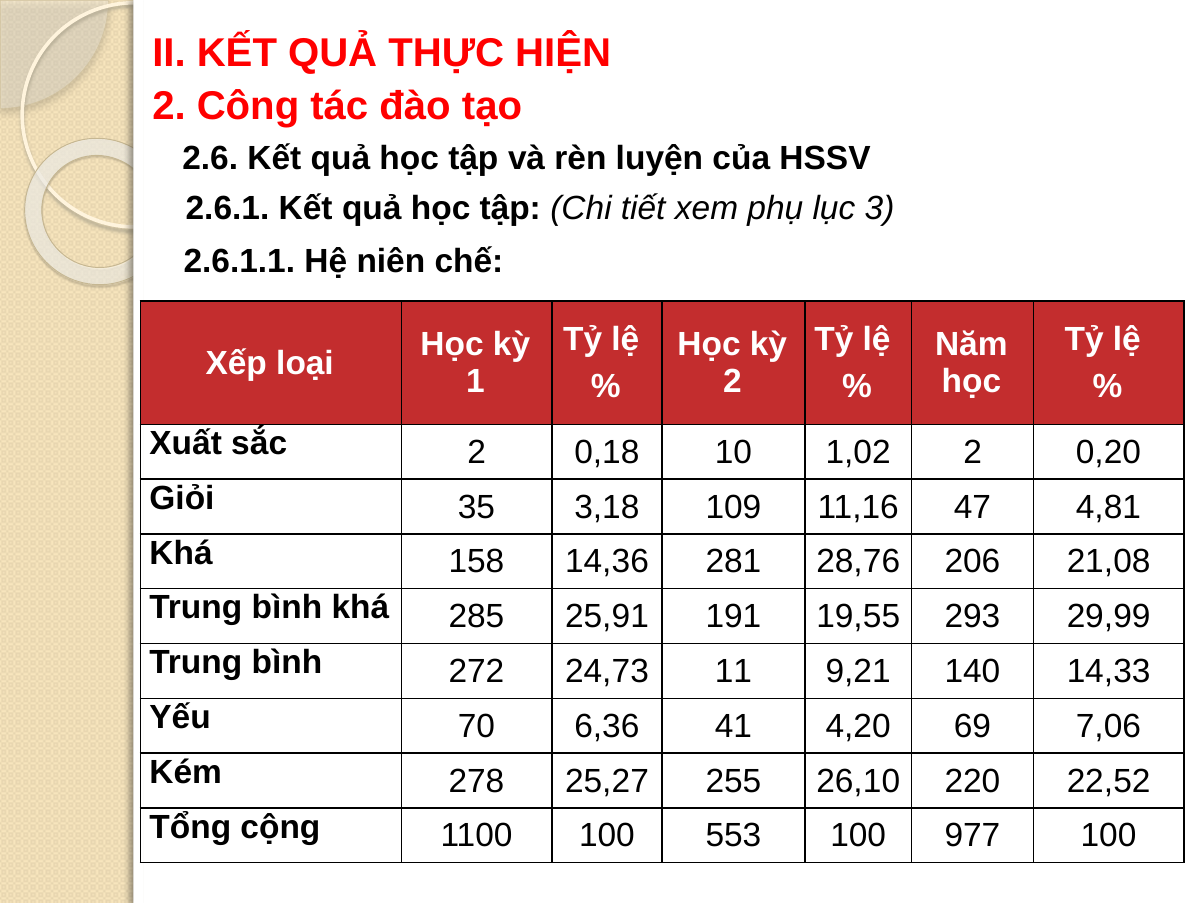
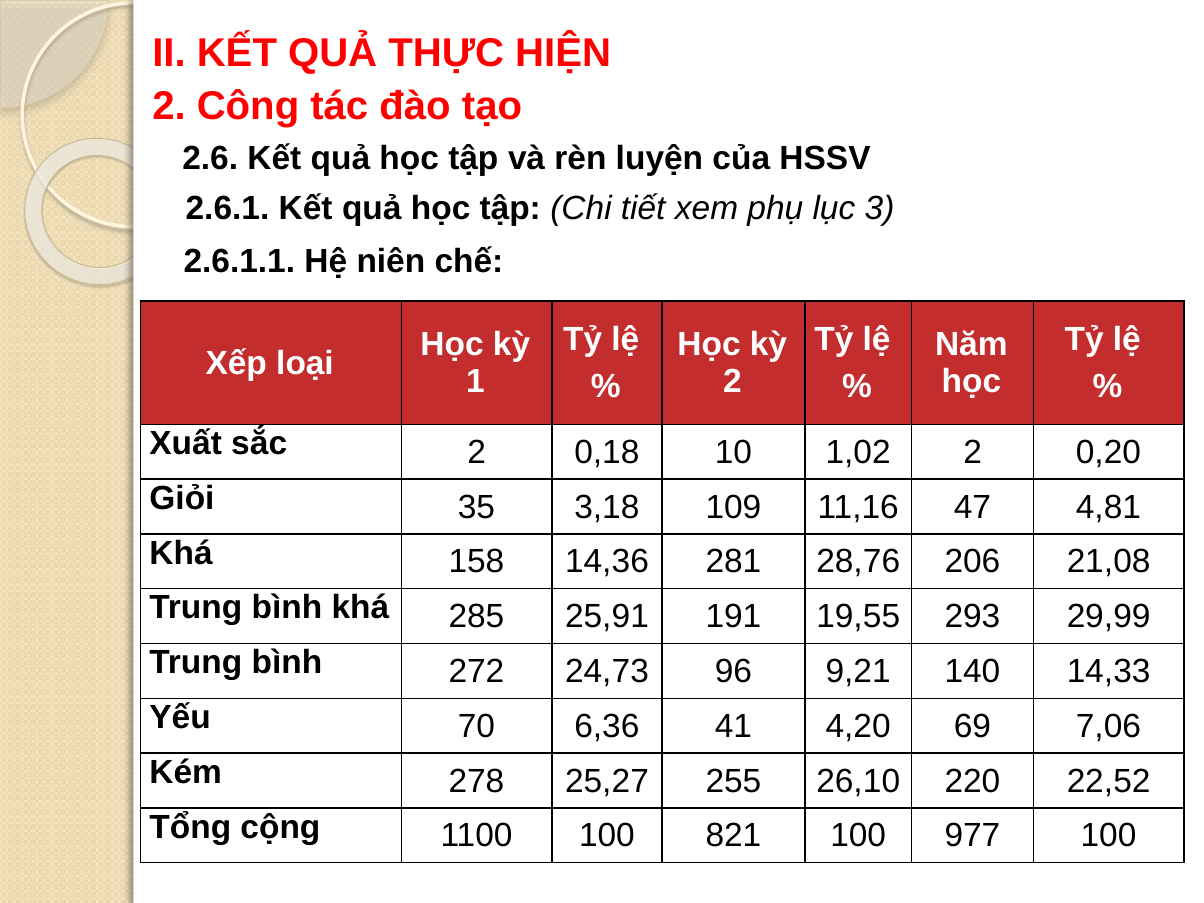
11: 11 -> 96
553: 553 -> 821
